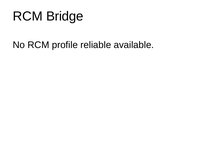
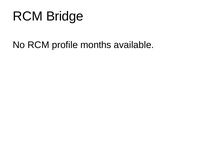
reliable: reliable -> months
